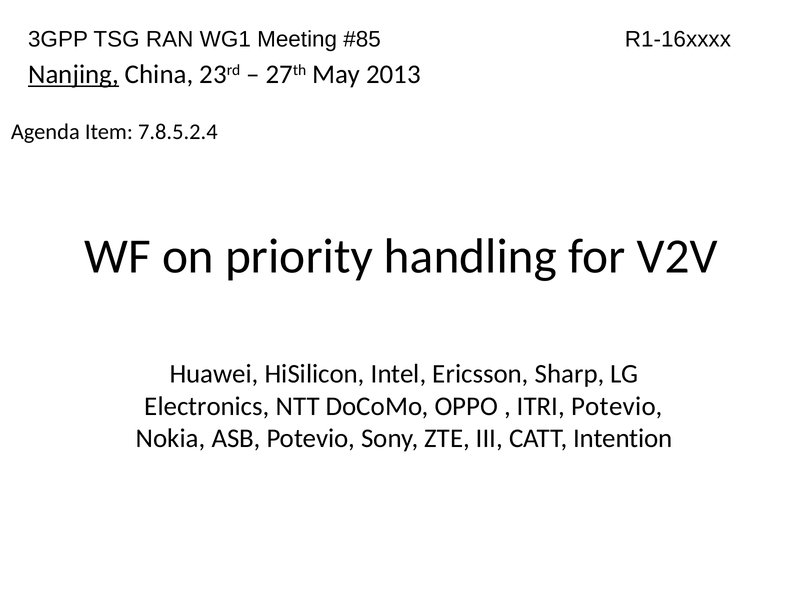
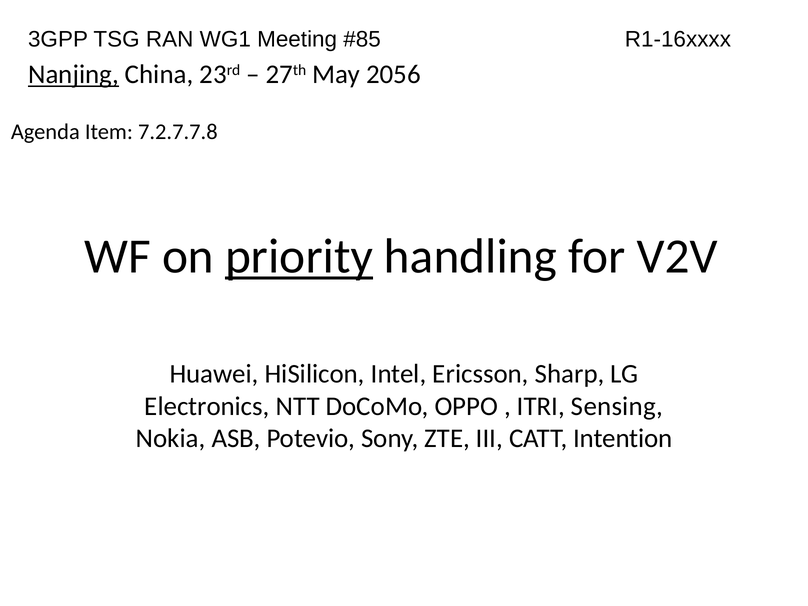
2013: 2013 -> 2056
7.8.5.2.4: 7.8.5.2.4 -> 7.2.7.7.8
priority underline: none -> present
ITRI Potevio: Potevio -> Sensing
